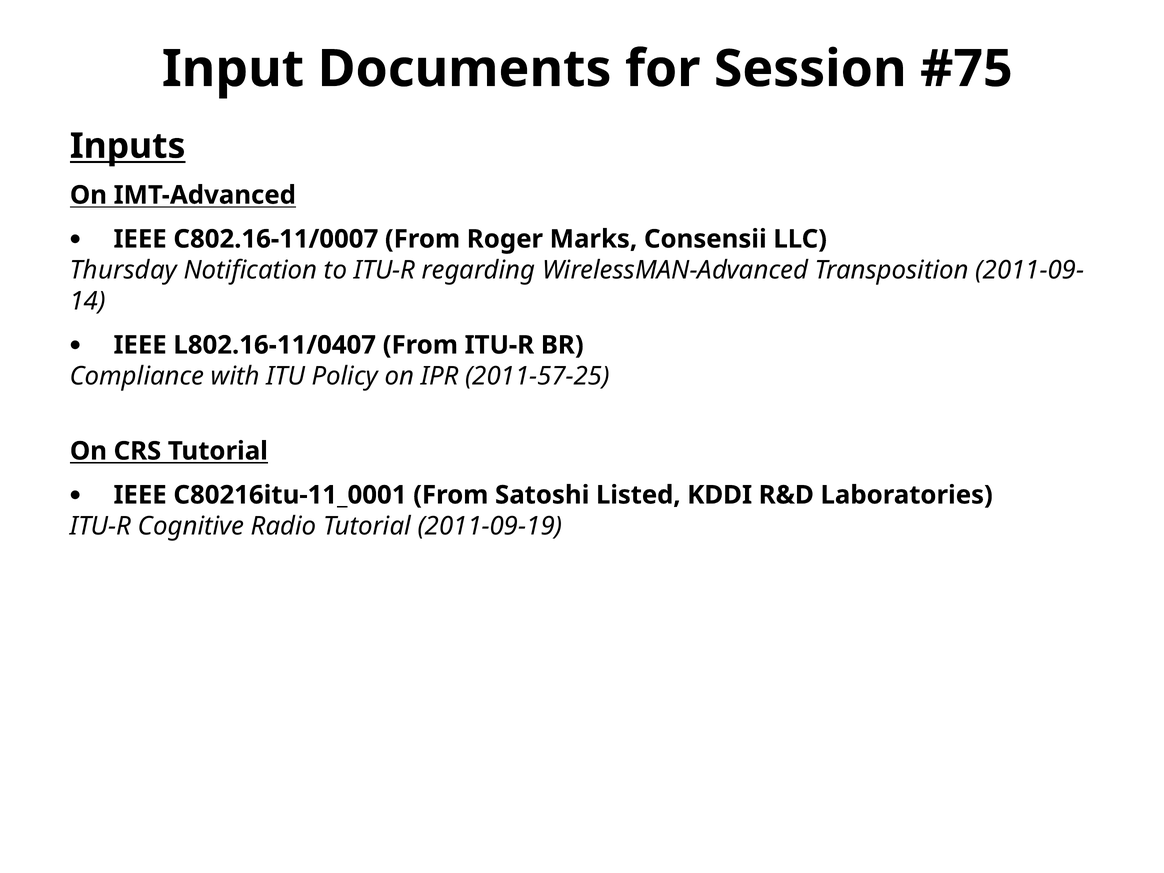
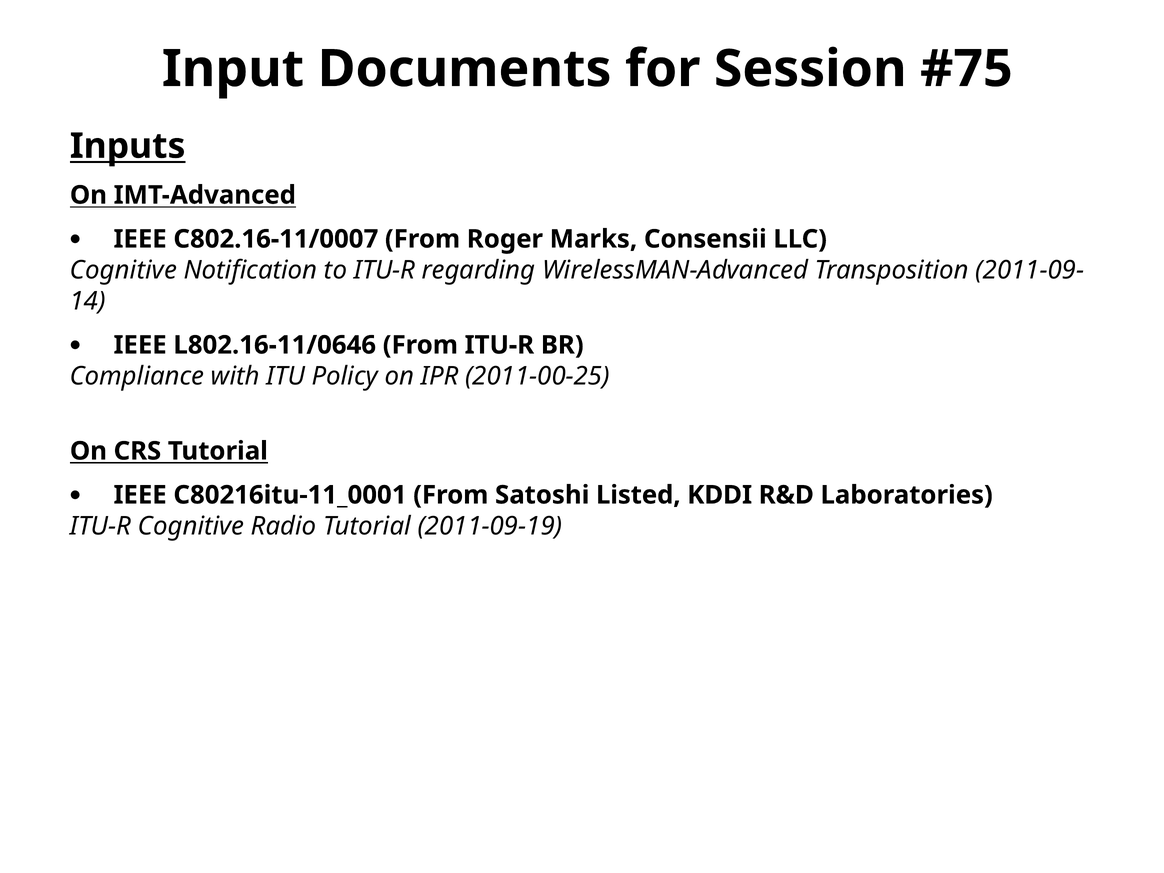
Thursday at (123, 270): Thursday -> Cognitive
L802.16-11/0407: L802.16-11/0407 -> L802.16-11/0646
2011-57-25: 2011-57-25 -> 2011-00-25
